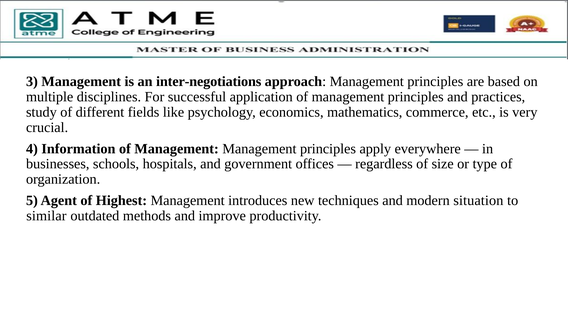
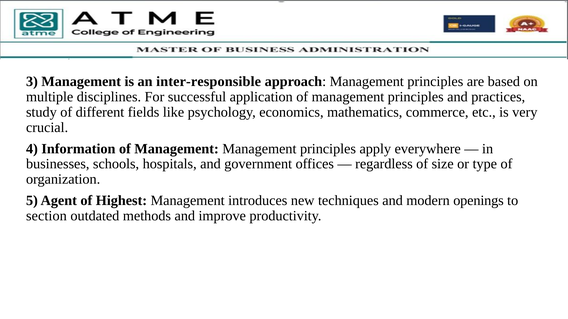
inter-negotiations: inter-negotiations -> inter-responsible
situation: situation -> openings
similar: similar -> section
